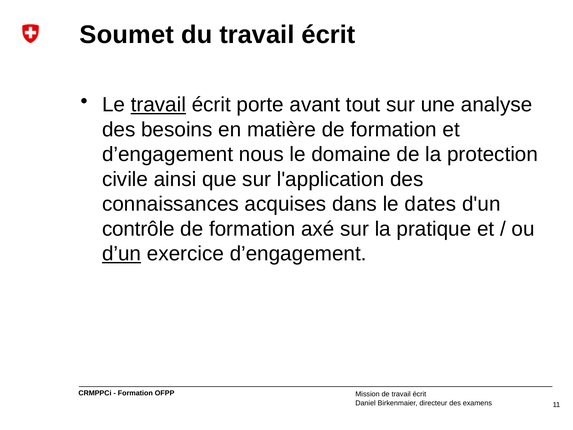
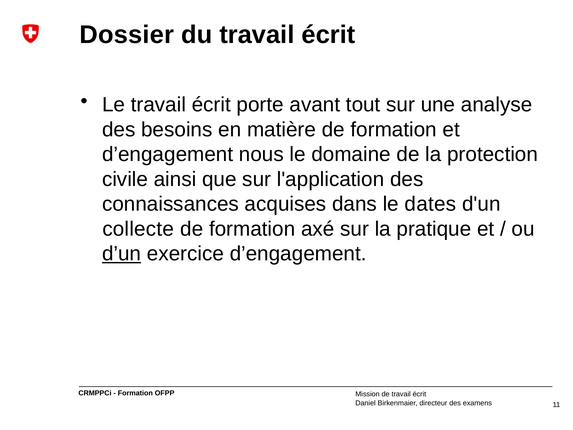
Soumet: Soumet -> Dossier
travail at (158, 105) underline: present -> none
contrôle: contrôle -> collecte
